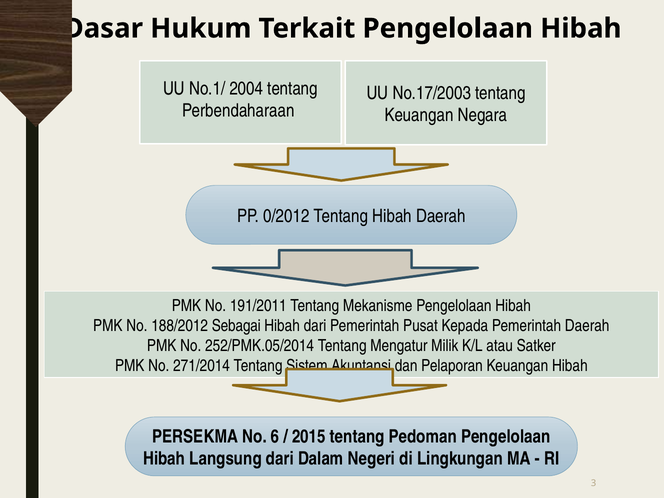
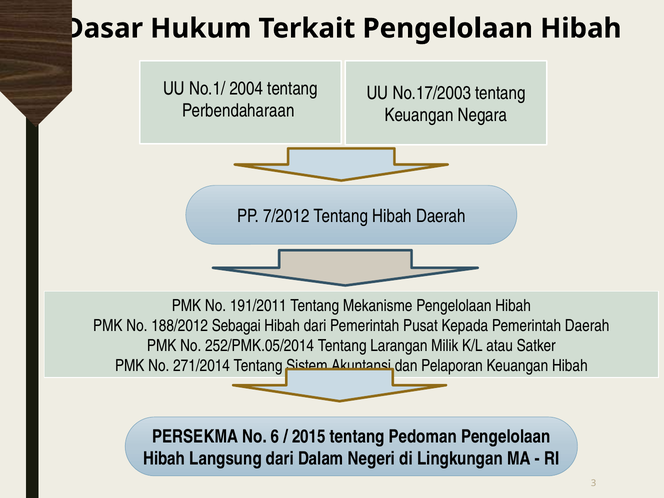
0/2012: 0/2012 -> 7/2012
Mengatur: Mengatur -> Larangan
